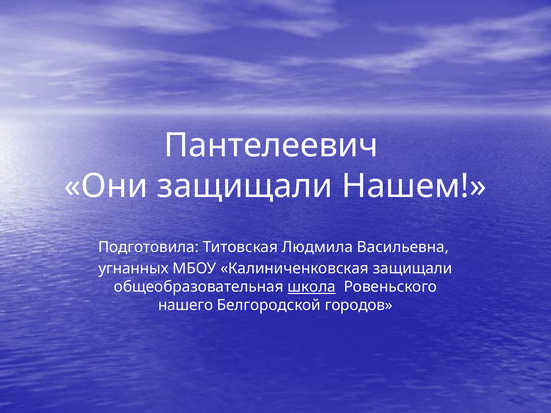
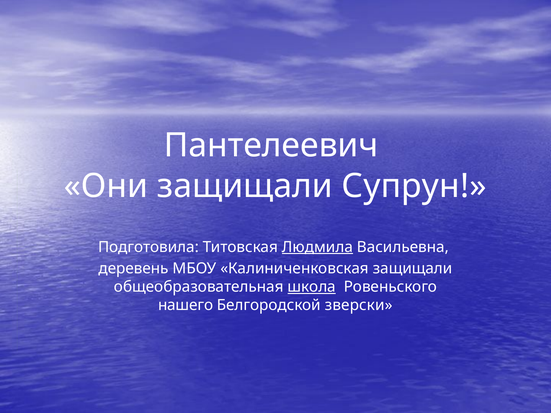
Нашем: Нашем -> Супрун
Людмила underline: none -> present
угнанных: угнанных -> деревень
городов: городов -> зверски
